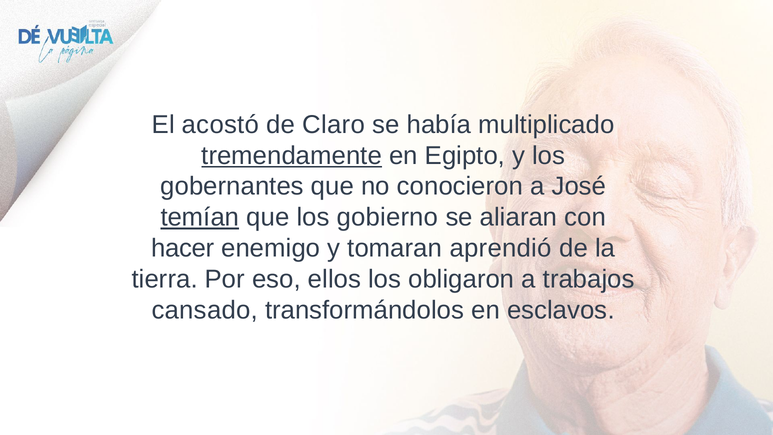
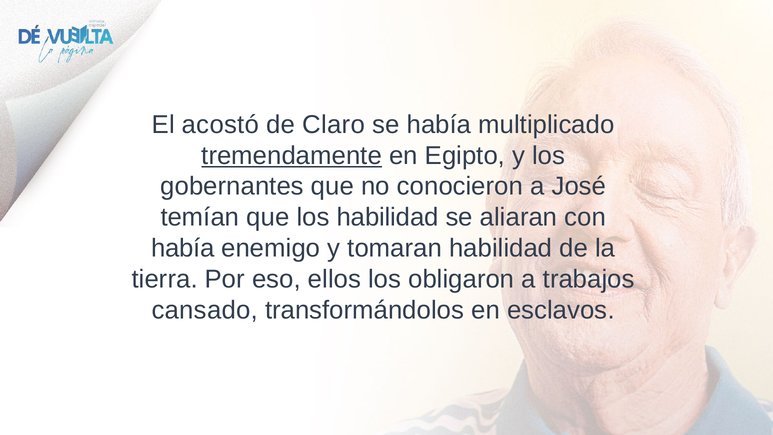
temían underline: present -> none
los gobierno: gobierno -> habilidad
hacer at (183, 248): hacer -> había
tomaran aprendió: aprendió -> habilidad
